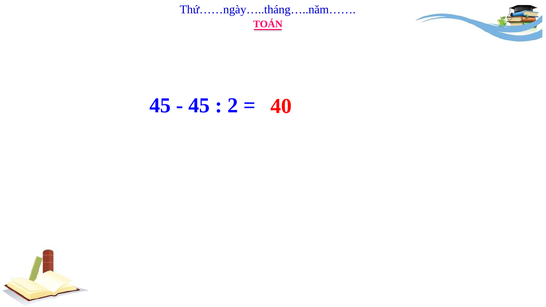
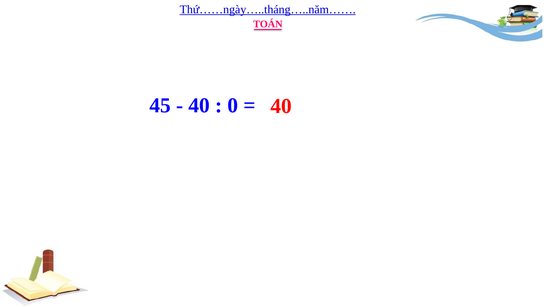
Thứ……ngày…..tháng…..năm…… underline: none -> present
45 at (199, 105): 45 -> 40
2: 2 -> 0
